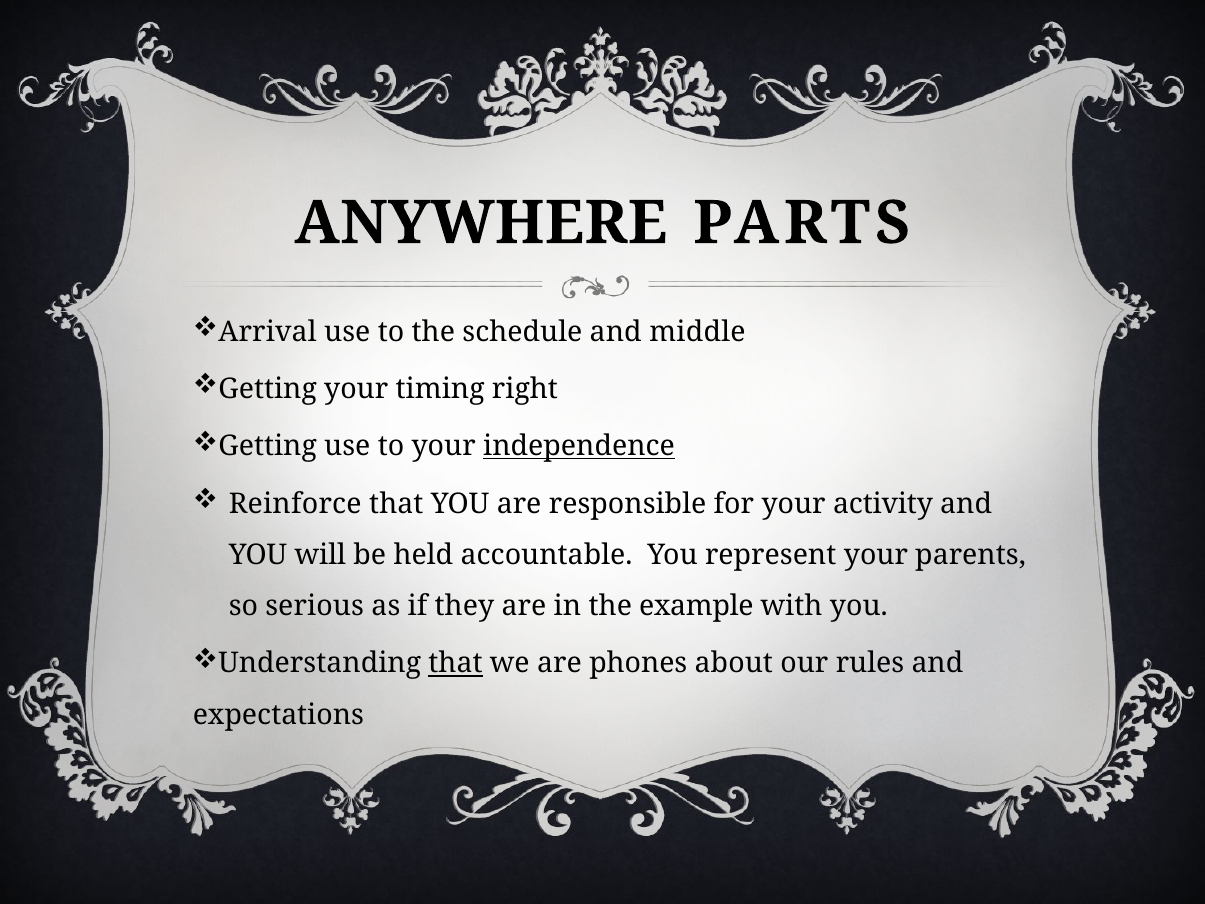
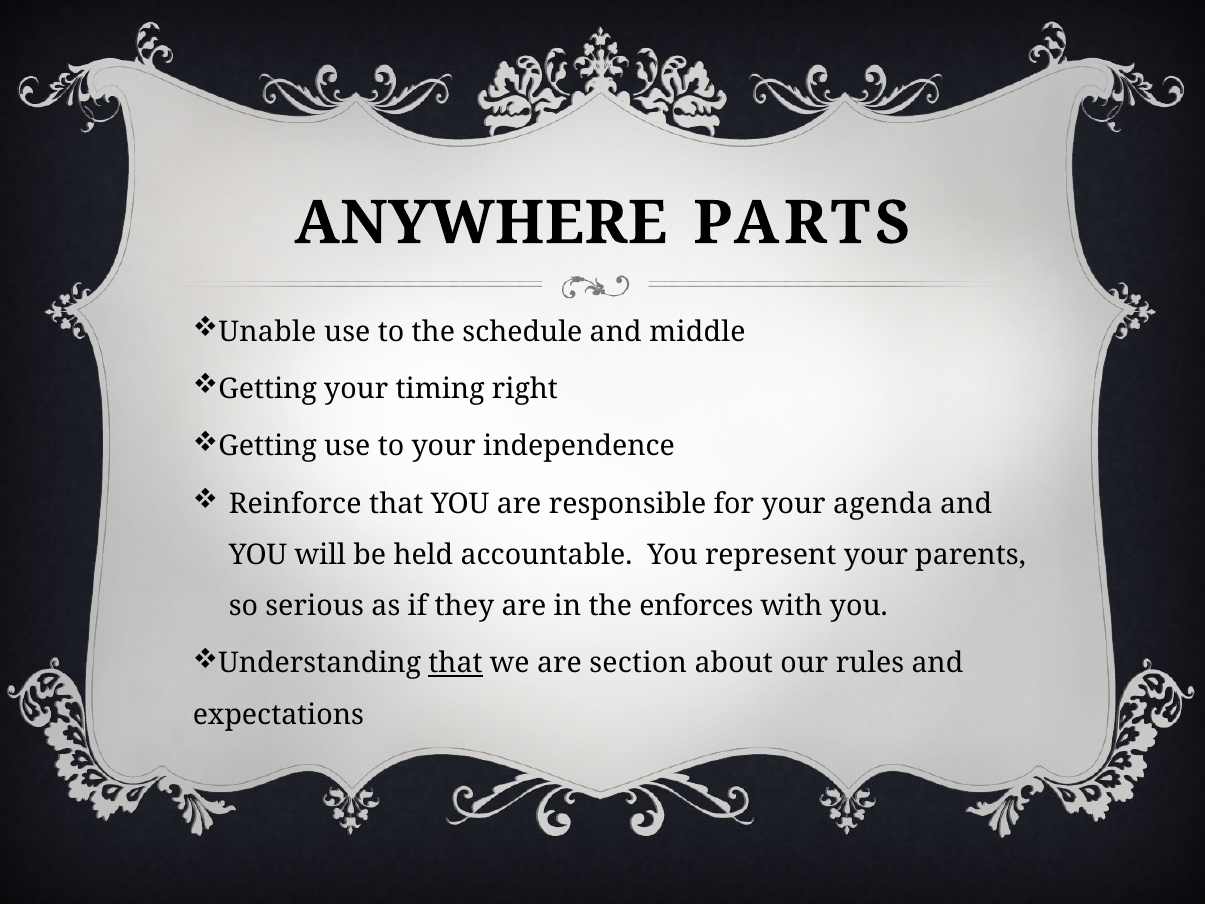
Arrival: Arrival -> Unable
independence underline: present -> none
activity: activity -> agenda
example: example -> enforces
phones: phones -> section
